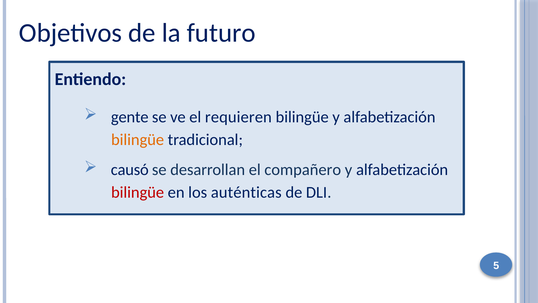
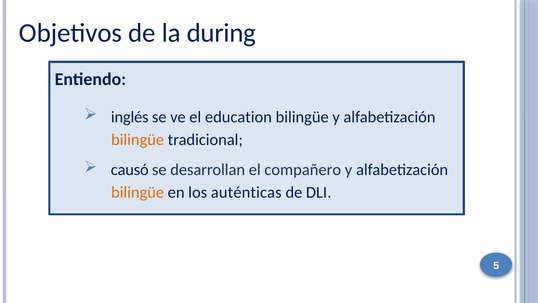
futuro: futuro -> during
gente: gente -> inglés
requieren: requieren -> education
bilingüe at (138, 192) colour: red -> orange
